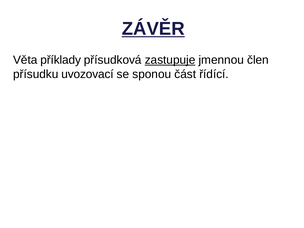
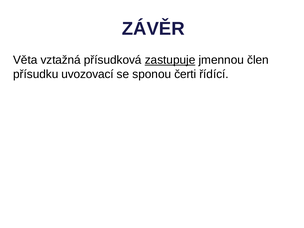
ZÁVĚR underline: present -> none
příklady: příklady -> vztažná
část: část -> čerti
